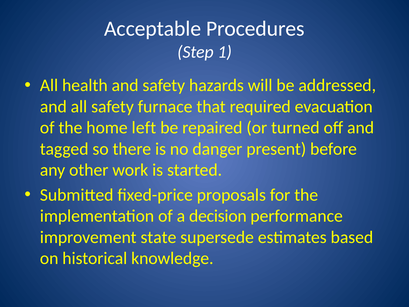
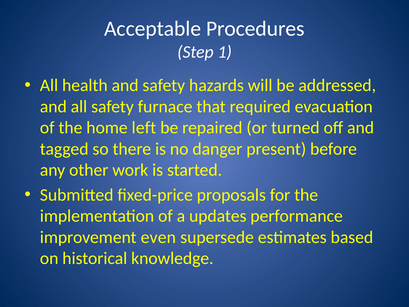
decision: decision -> updates
state: state -> even
